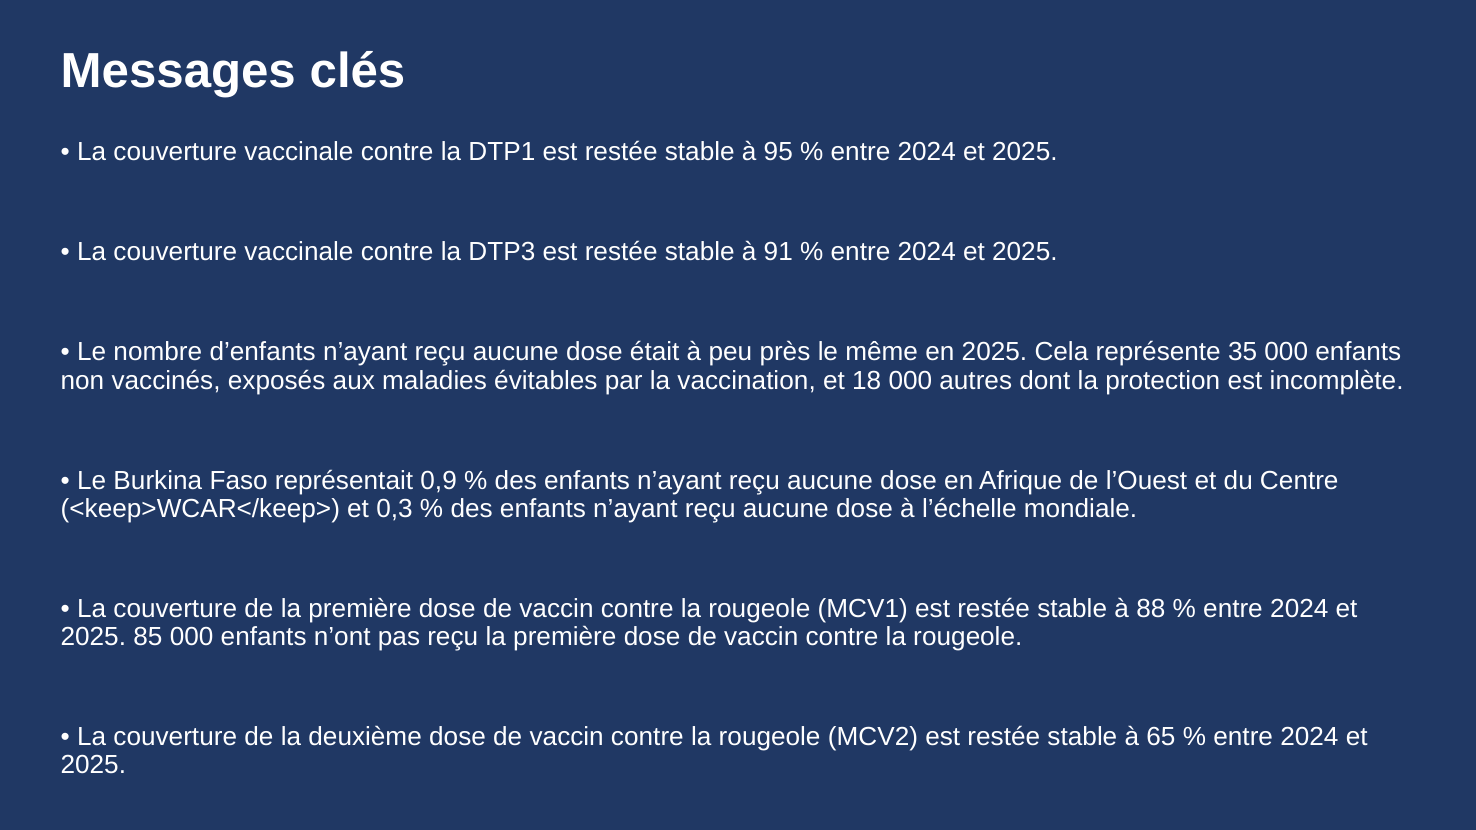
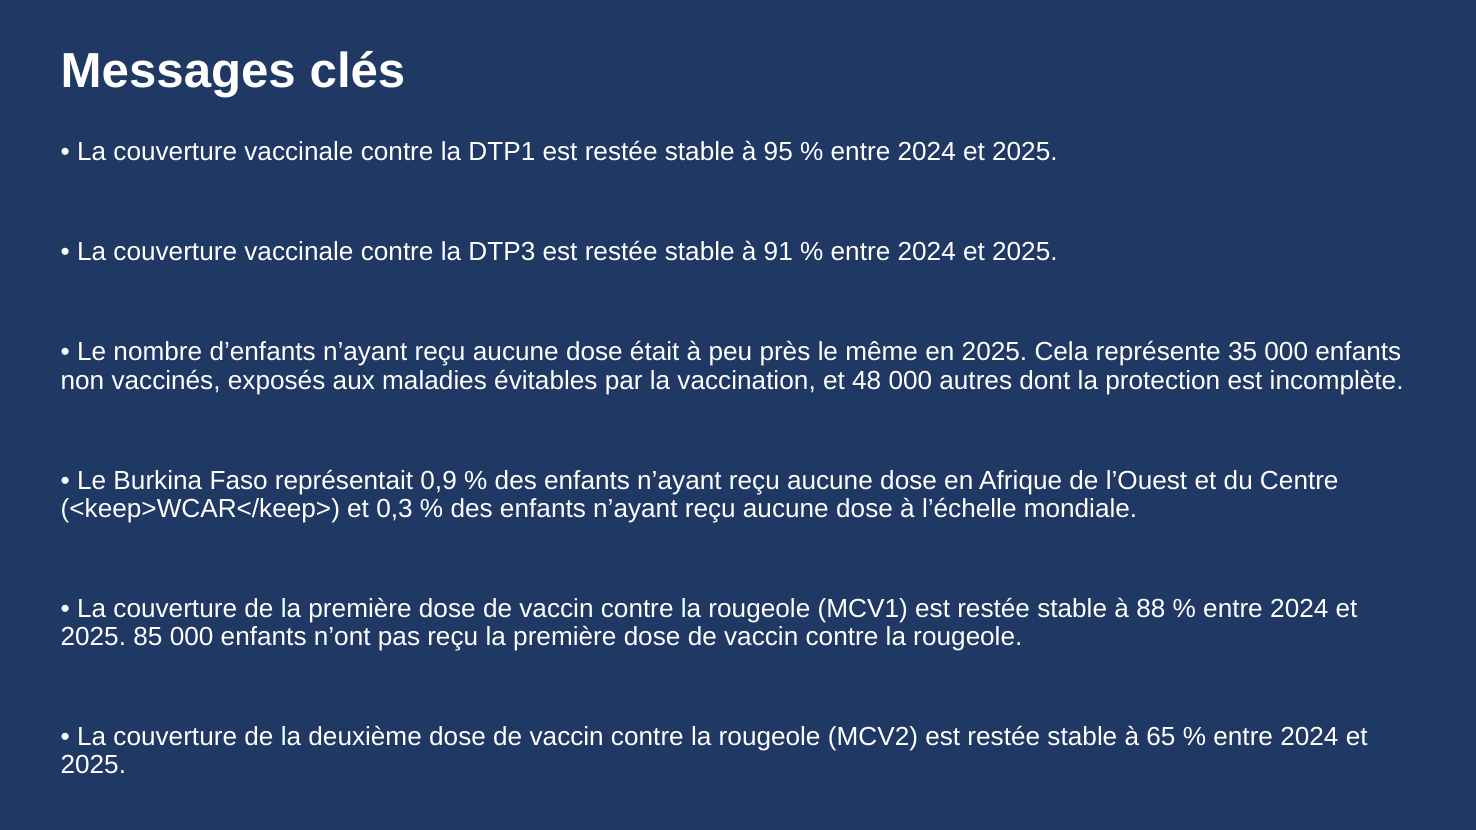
18: 18 -> 48
